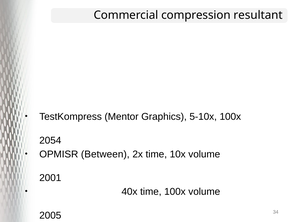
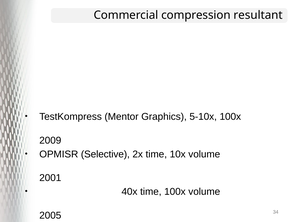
2054: 2054 -> 2009
Between: Between -> Selective
